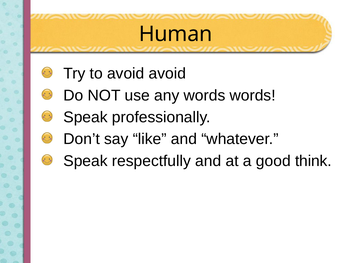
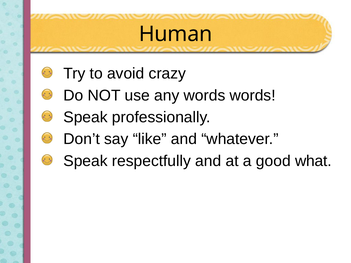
avoid avoid: avoid -> crazy
think: think -> what
